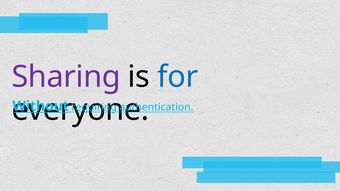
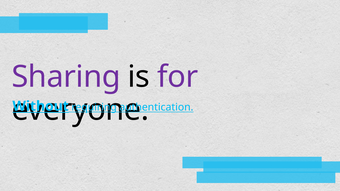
for colour: blue -> purple
